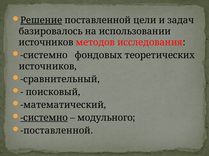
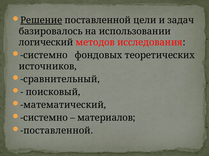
источников at (46, 43): источников -> логический
системно at (44, 118) underline: present -> none
модульного: модульного -> материалов
